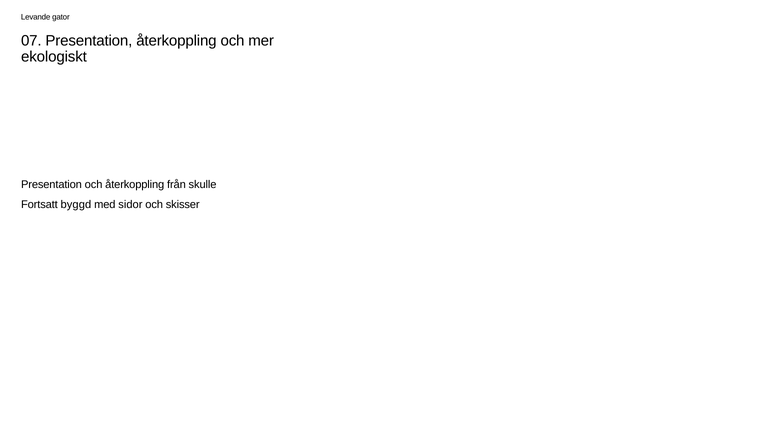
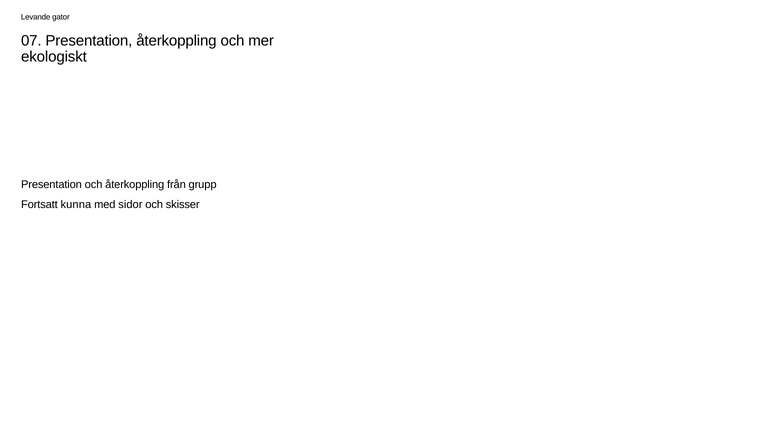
skulle: skulle -> grupp
byggd: byggd -> kunna
